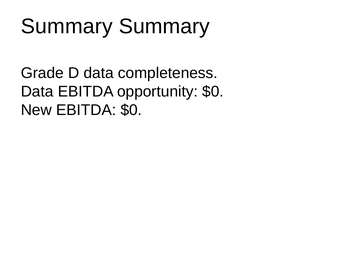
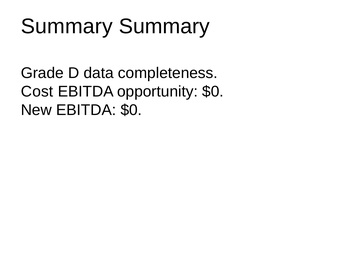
Data at (37, 92): Data -> Cost
